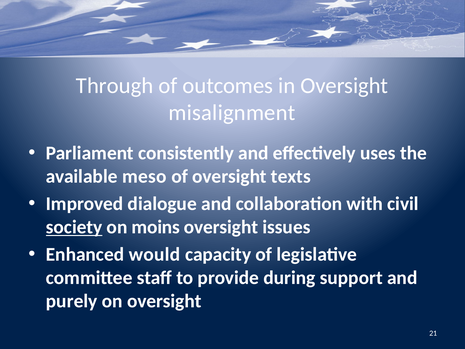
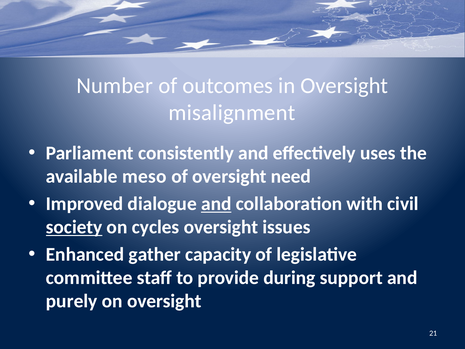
Through: Through -> Number
texts: texts -> need
and at (216, 204) underline: none -> present
moins: moins -> cycles
would: would -> gather
